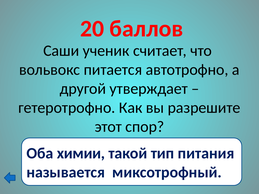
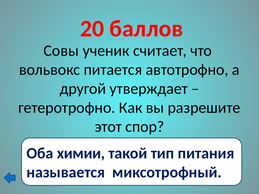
Саши: Саши -> Совы
